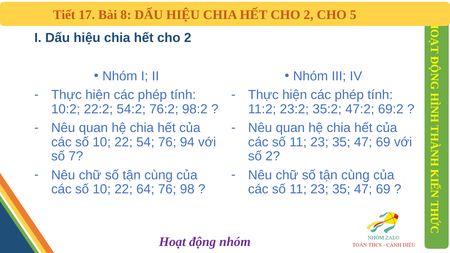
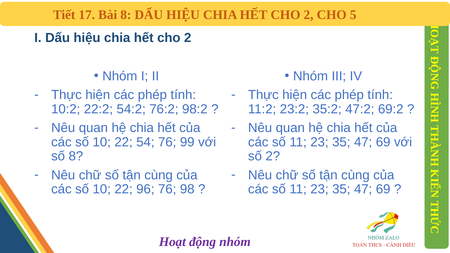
94: 94 -> 99
số 7: 7 -> 8
64: 64 -> 96
